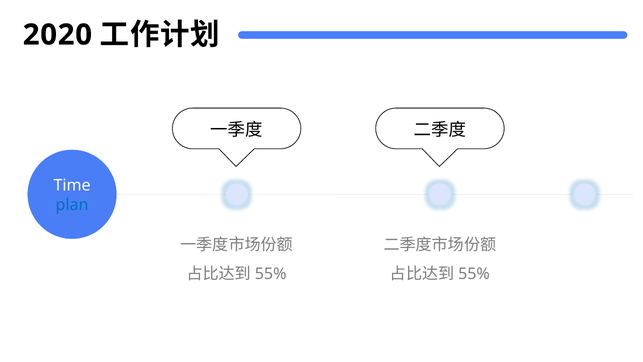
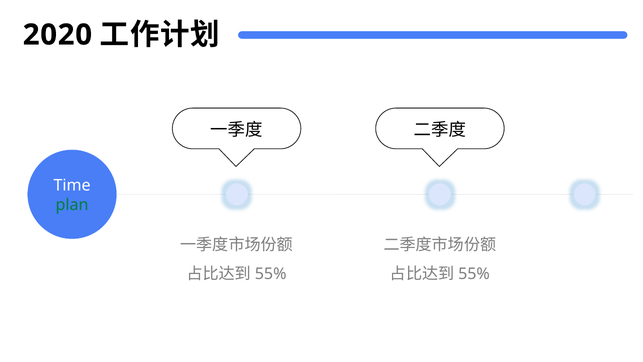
plan colour: blue -> green
